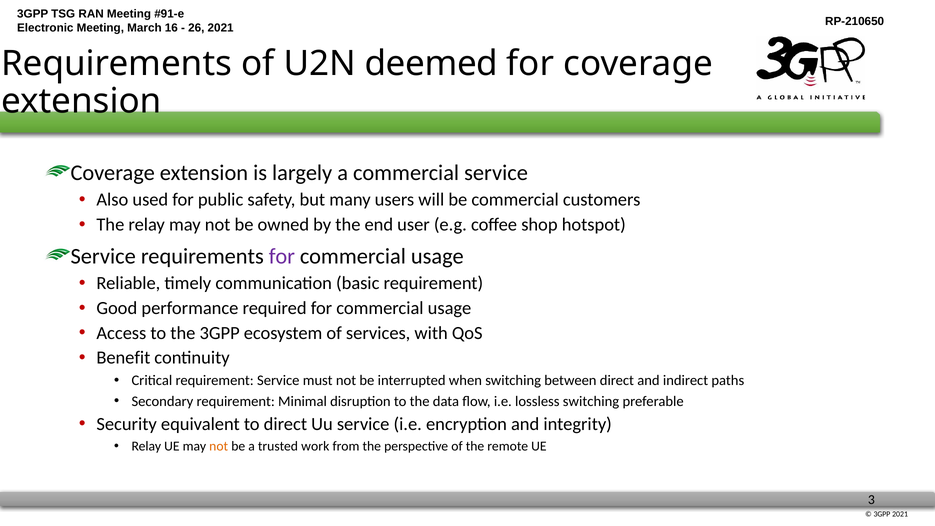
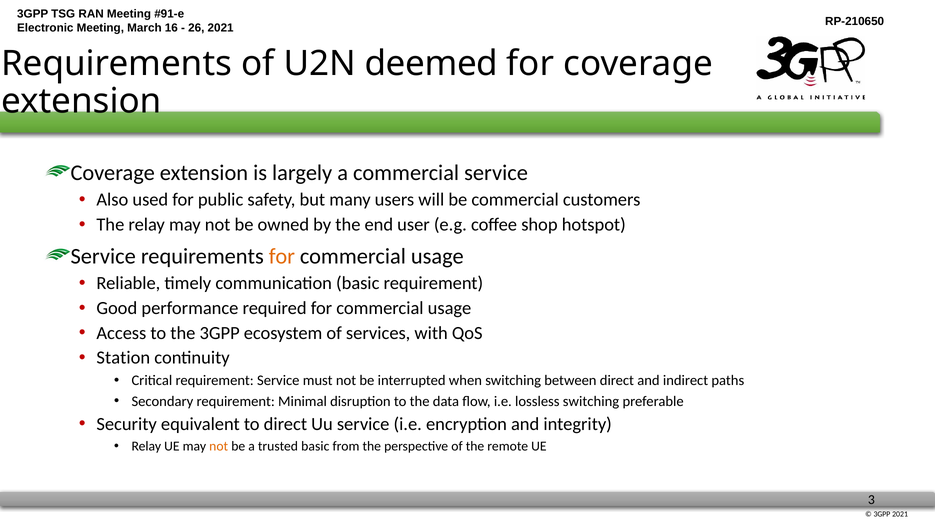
for at (282, 256) colour: purple -> orange
Benefit: Benefit -> Station
trusted work: work -> basic
